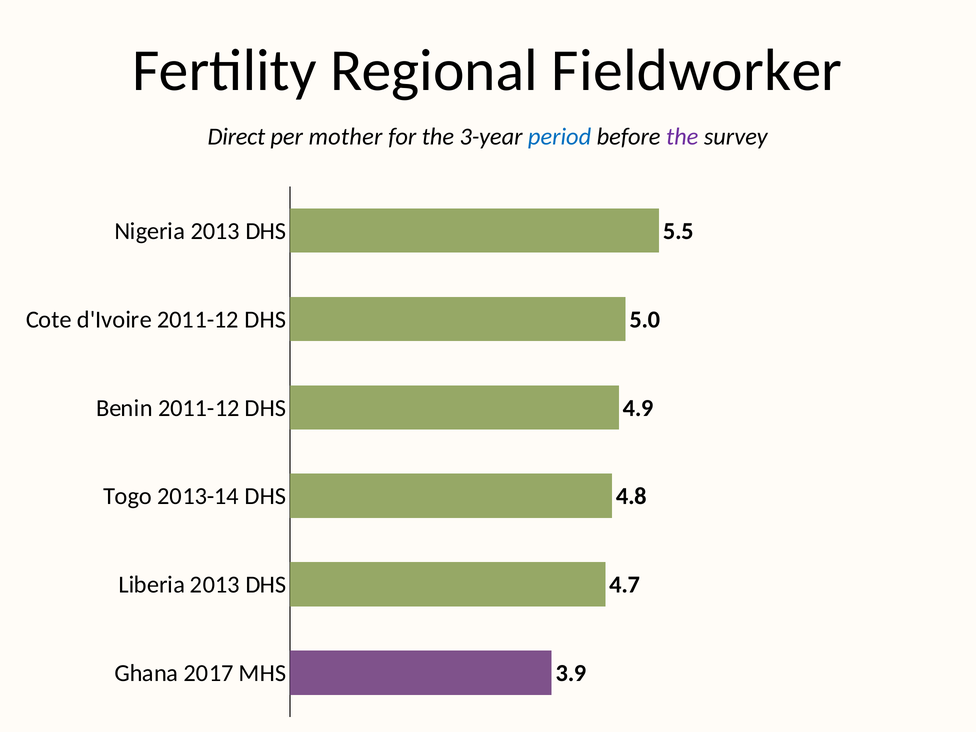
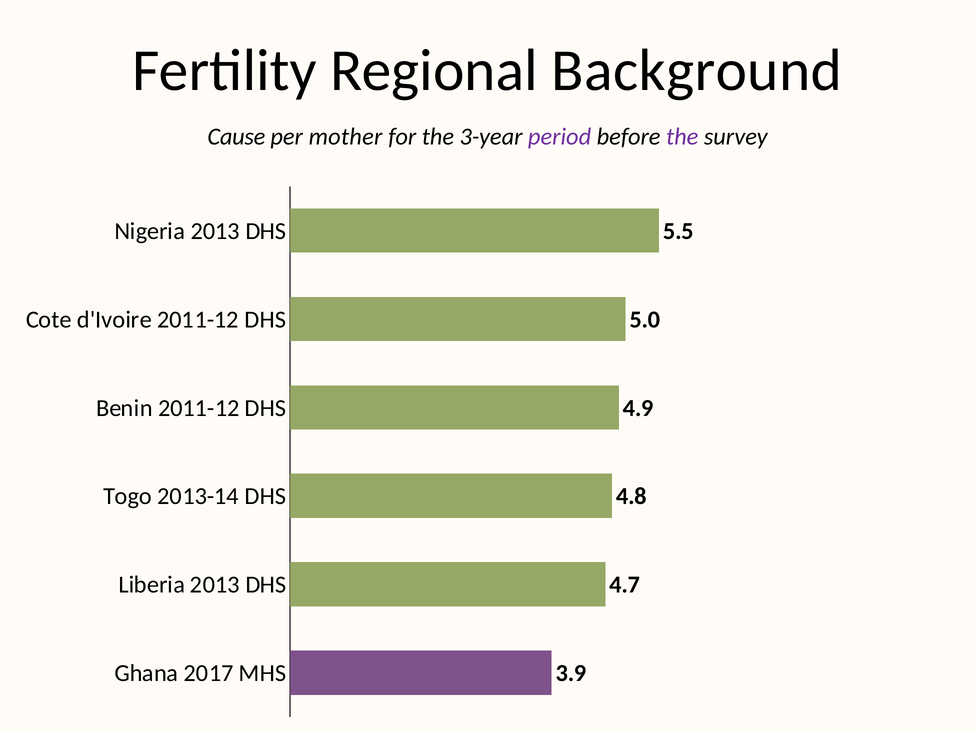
Fieldworker: Fieldworker -> Background
Direct: Direct -> Cause
period colour: blue -> purple
